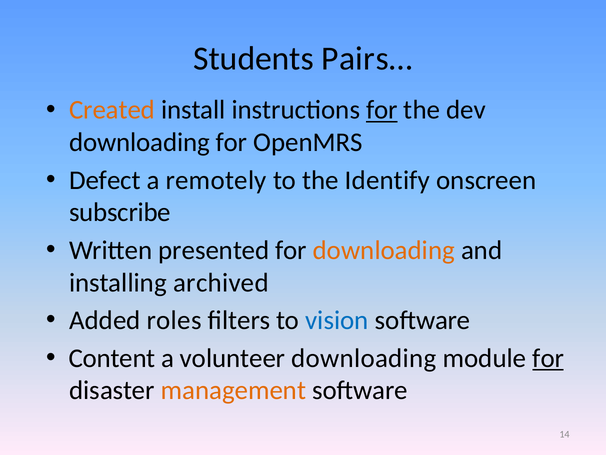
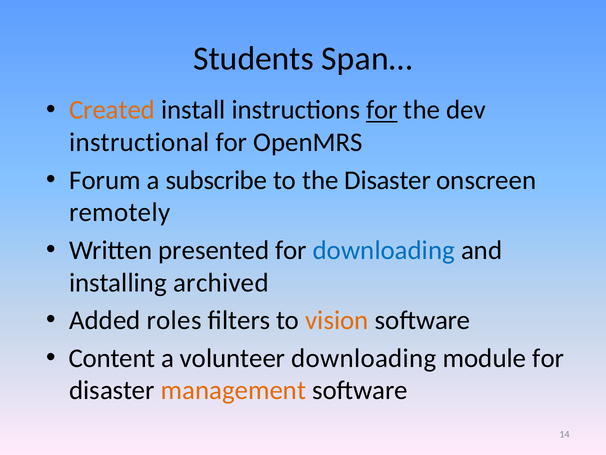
Pairs…: Pairs… -> Span…
downloading at (140, 142): downloading -> instructional
Defect: Defect -> Forum
remotely: remotely -> subscribe
the Identify: Identify -> Disaster
subscribe: subscribe -> remotely
downloading at (384, 250) colour: orange -> blue
vision colour: blue -> orange
for at (548, 358) underline: present -> none
